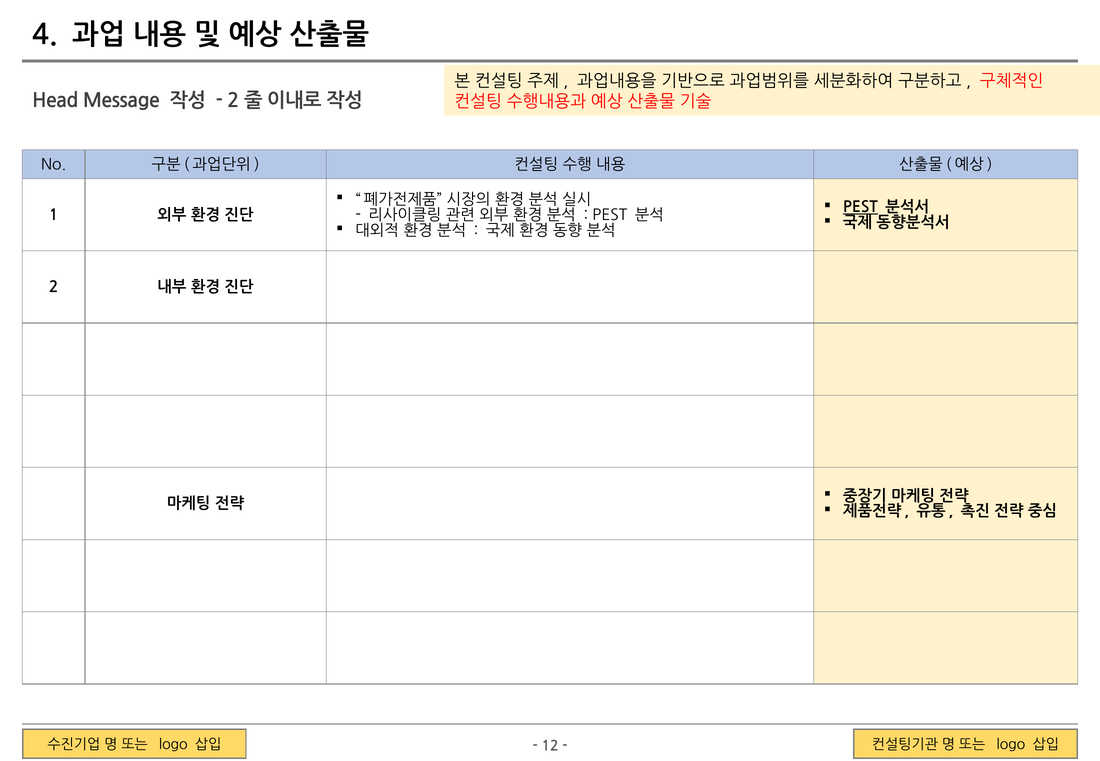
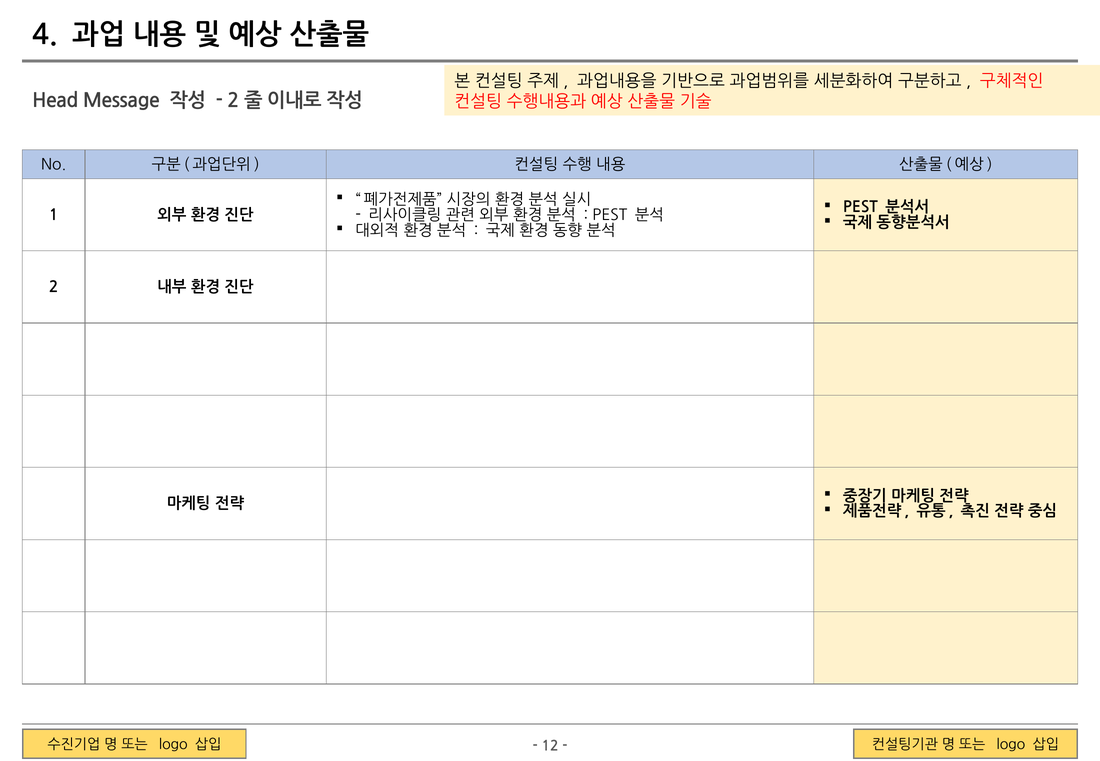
PEST at (860, 207) underline: present -> none
